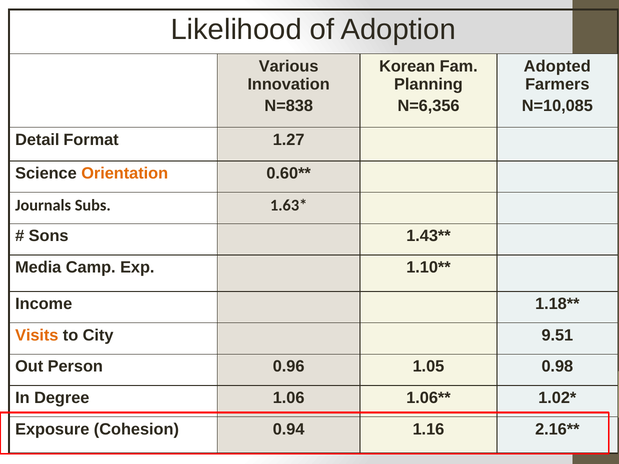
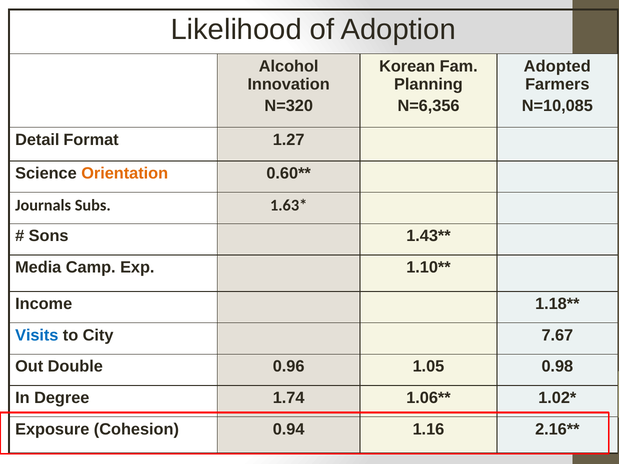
Various: Various -> Alcohol
N=838: N=838 -> N=320
Visits colour: orange -> blue
9.51: 9.51 -> 7.67
Person: Person -> Double
1.06: 1.06 -> 1.74
